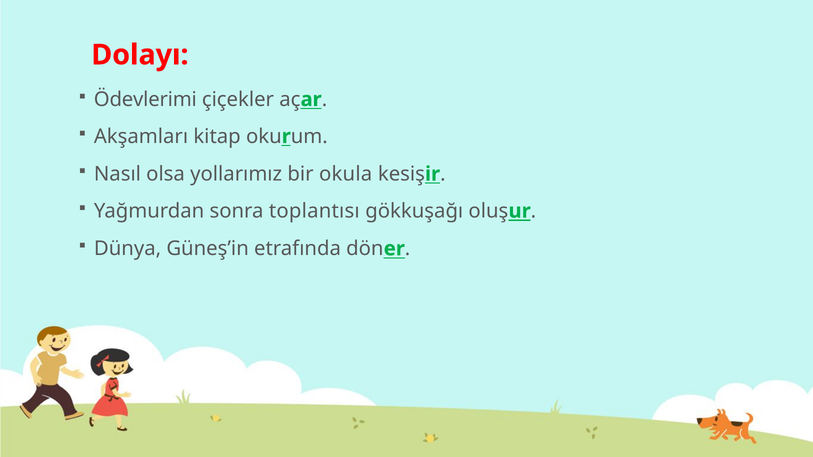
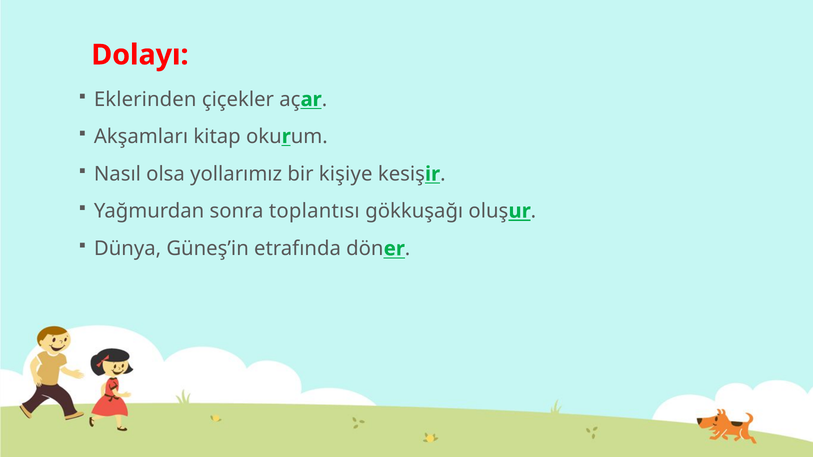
Ödevlerimi: Ödevlerimi -> Eklerinden
okula: okula -> kişiye
